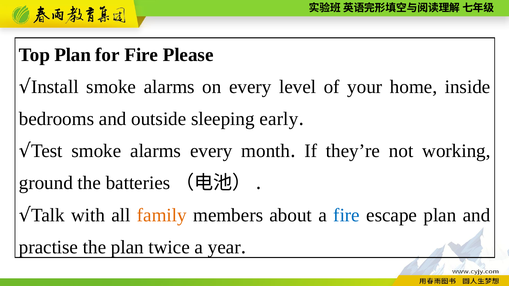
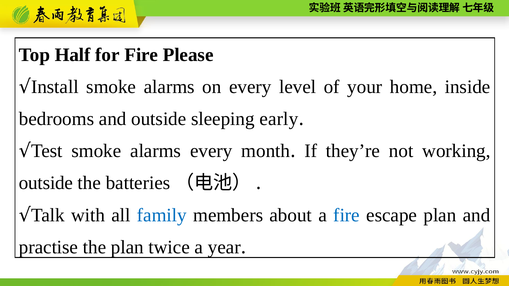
Top Plan: Plan -> Half
ground at (46, 183): ground -> outside
family colour: orange -> blue
